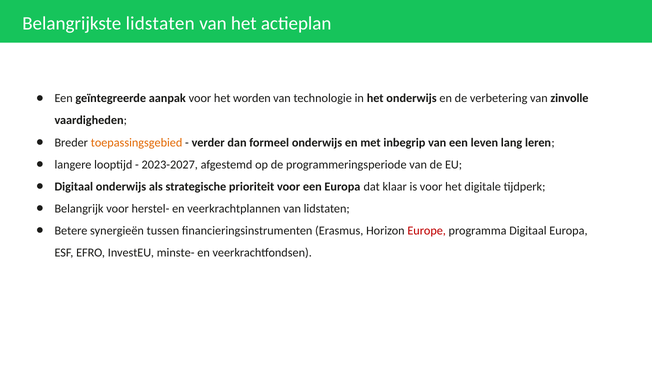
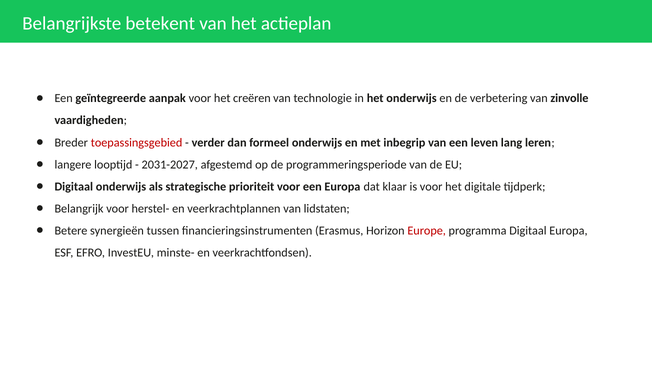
Belangrijkste lidstaten: lidstaten -> betekent
worden: worden -> creëren
toepassingsgebied colour: orange -> red
2023-2027: 2023-2027 -> 2031-2027
